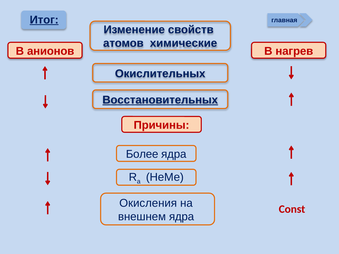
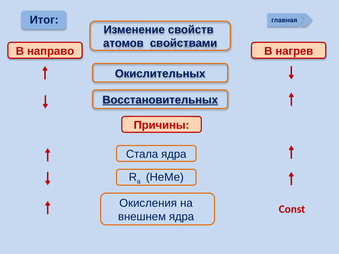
Итог underline: present -> none
химические: химические -> свойствами
анионов: анионов -> направо
Более: Более -> Стала
